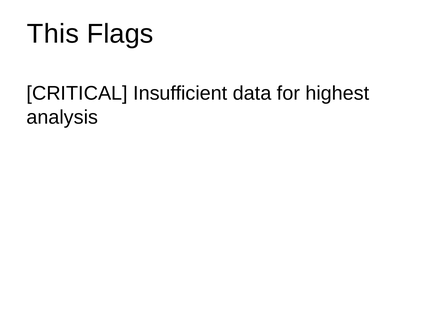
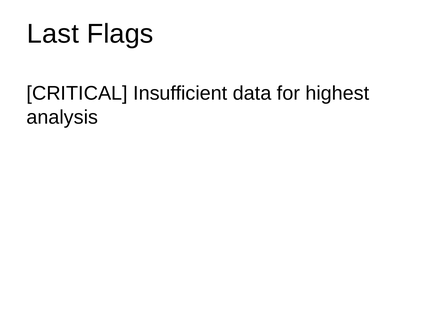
This: This -> Last
